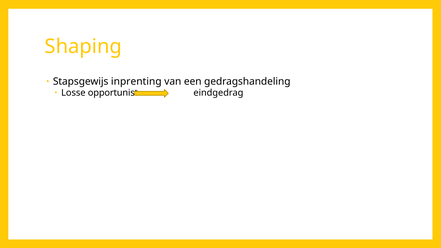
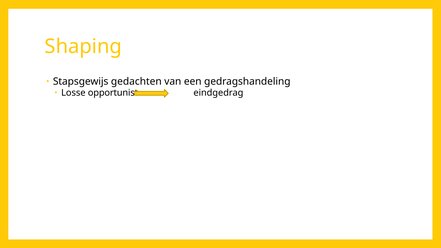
inprenting: inprenting -> gedachten
